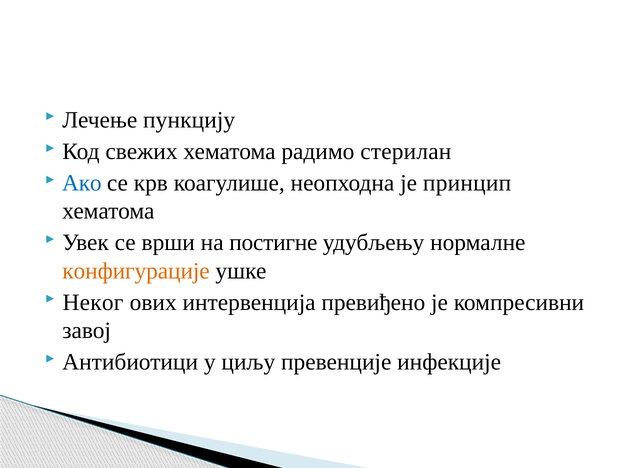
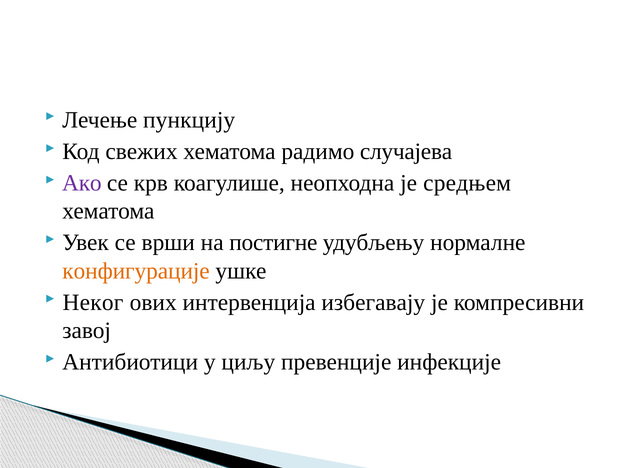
стерилан: стерилан -> случајева
Ако colour: blue -> purple
принцип: принцип -> средњем
превиђено: превиђено -> избегавају
